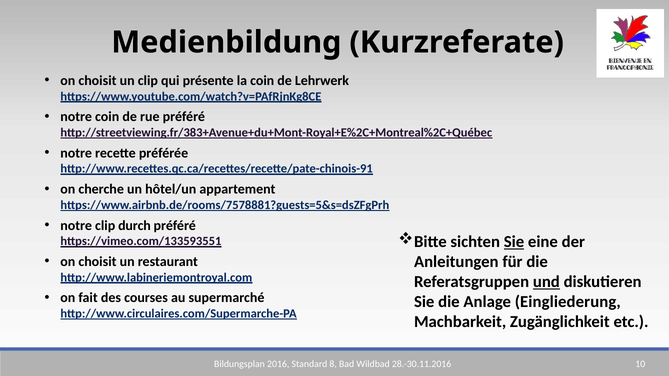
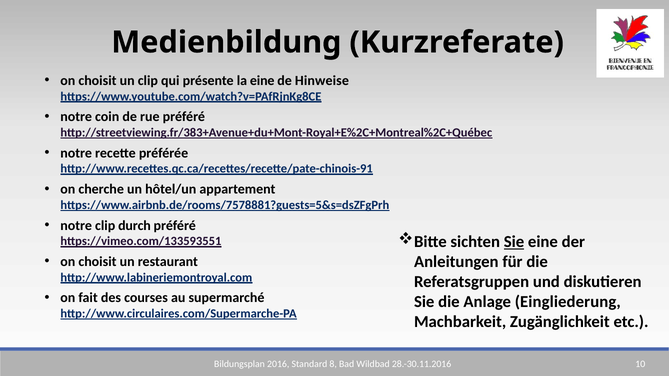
la coin: coin -> eine
Lehrwerk: Lehrwerk -> Hinweise
und underline: present -> none
